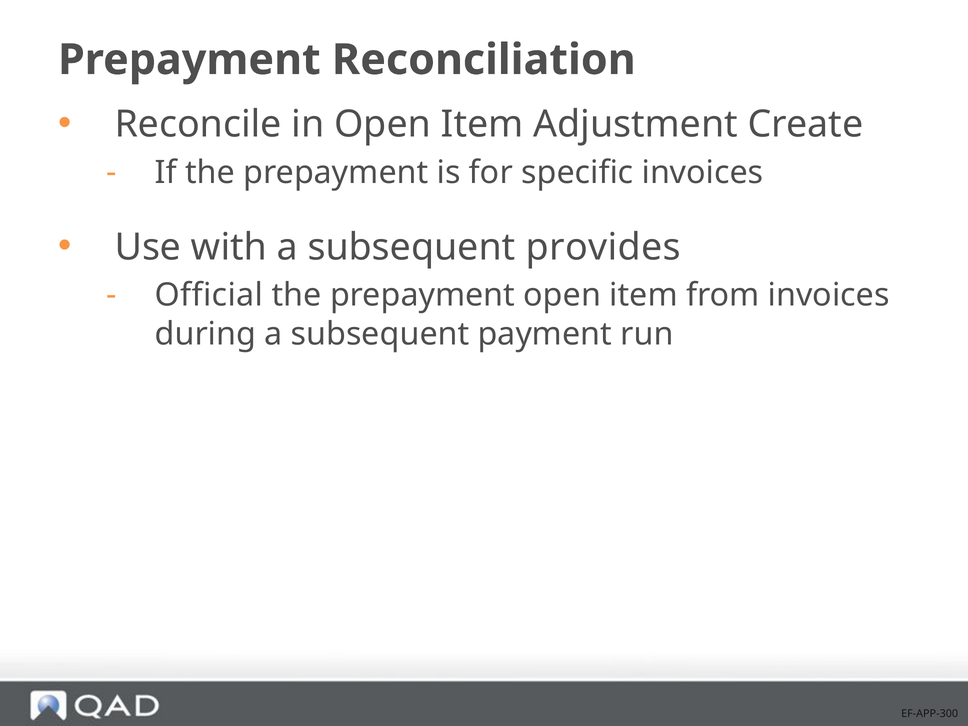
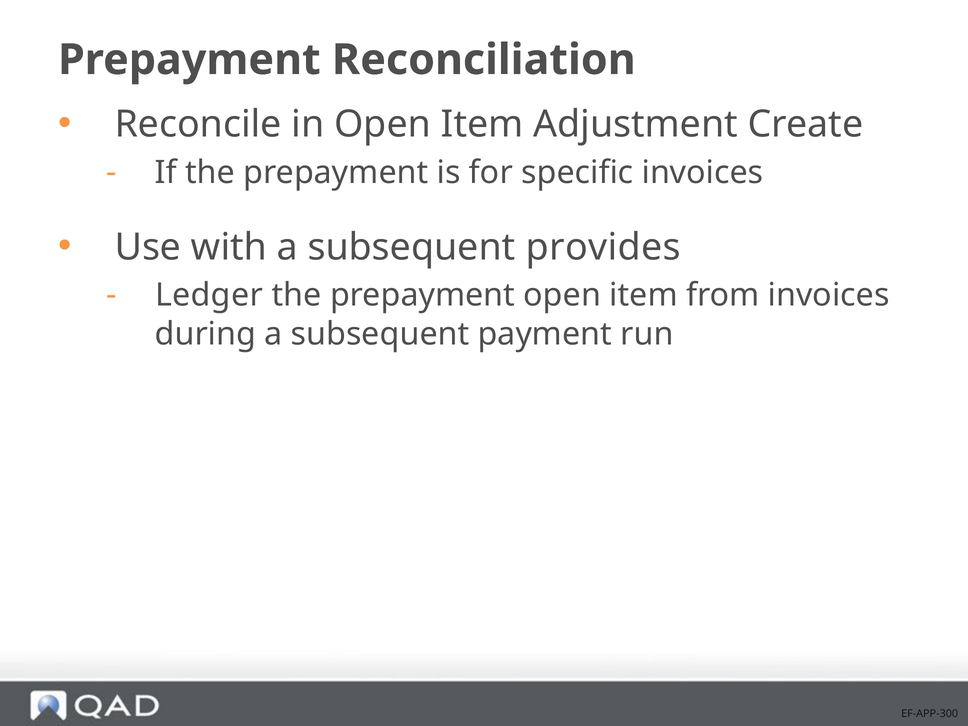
Official: Official -> Ledger
